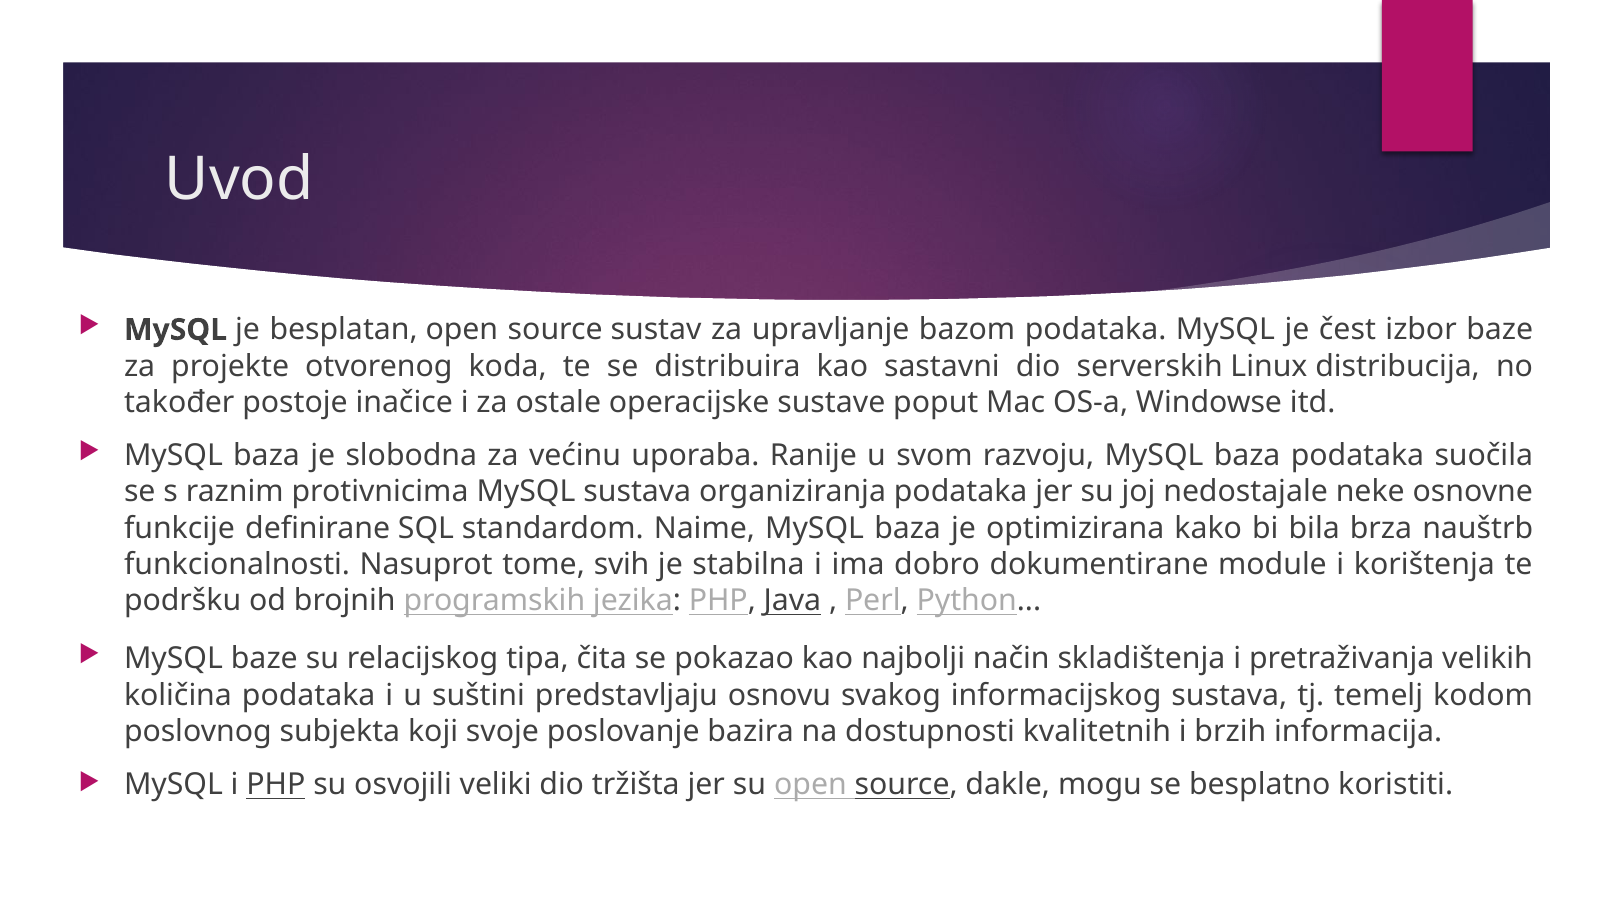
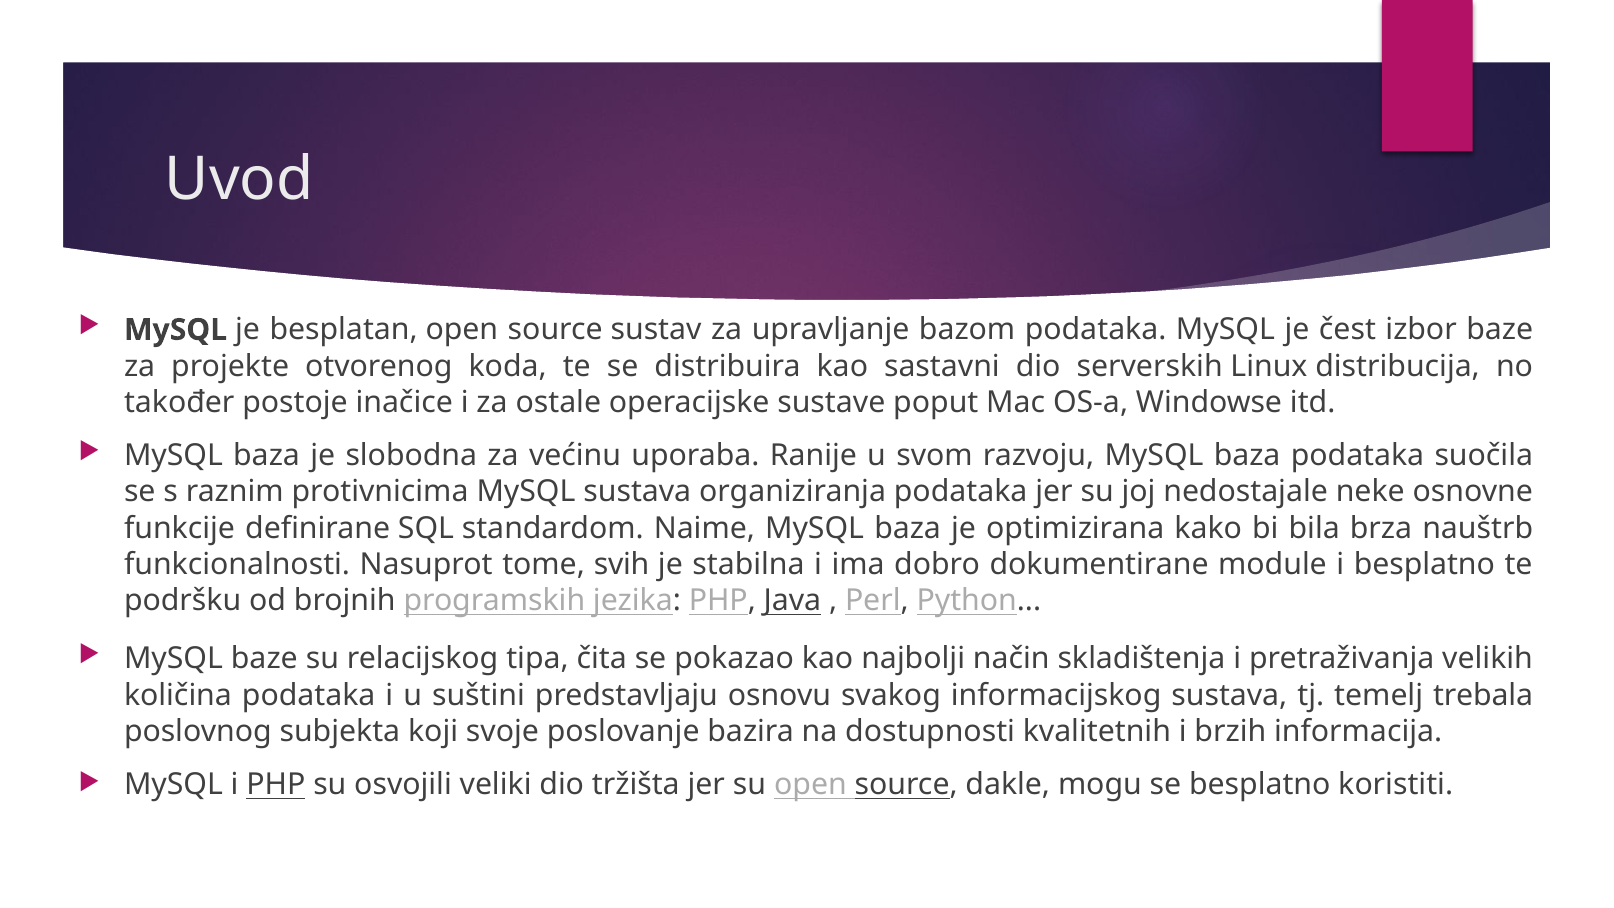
i korištenja: korištenja -> besplatno
kodom: kodom -> trebala
